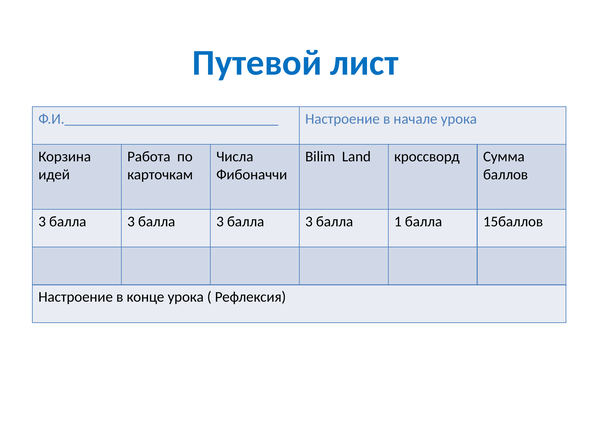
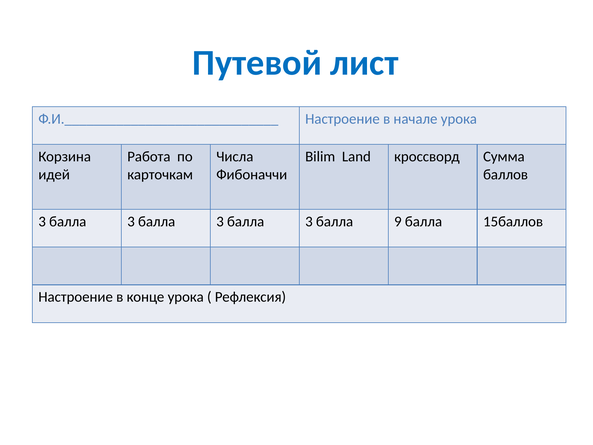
1: 1 -> 9
